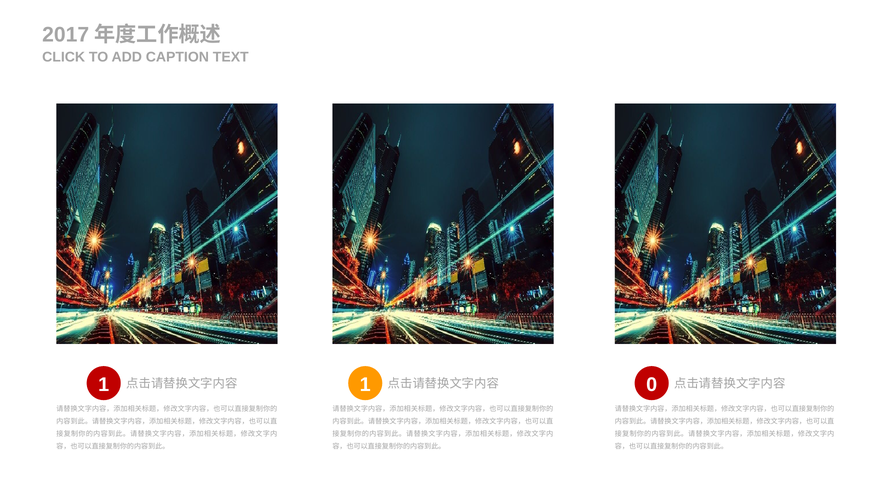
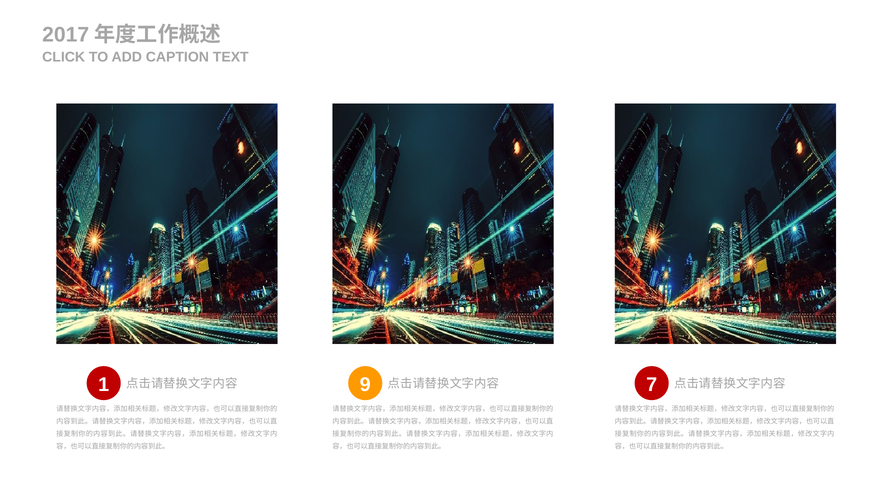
1 at (365, 385): 1 -> 9
0: 0 -> 7
